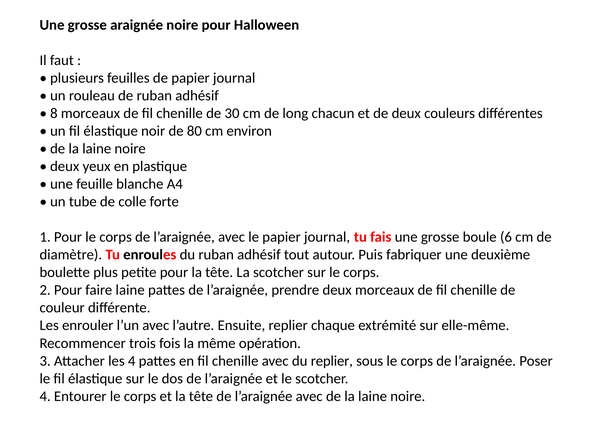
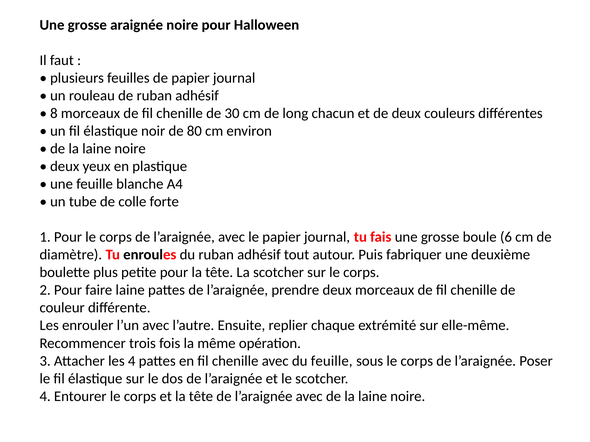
du replier: replier -> feuille
